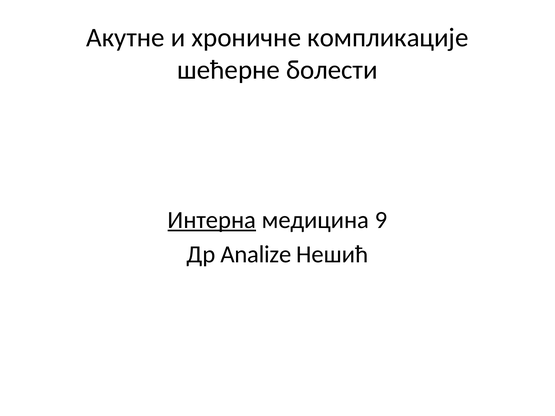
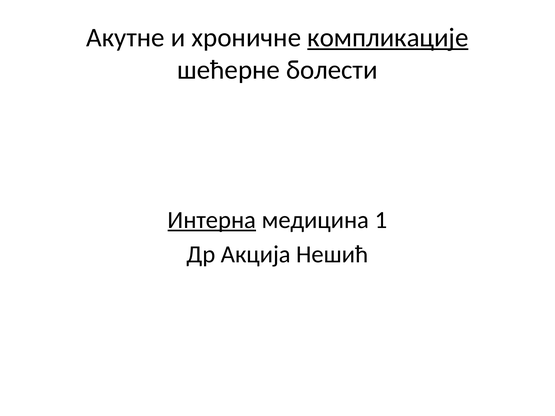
компликације underline: none -> present
9: 9 -> 1
Analize: Analize -> Акција
